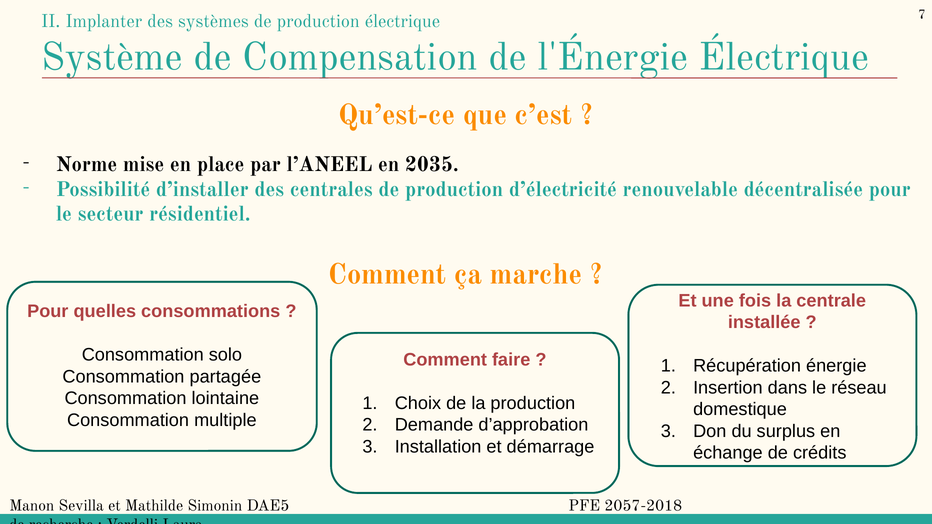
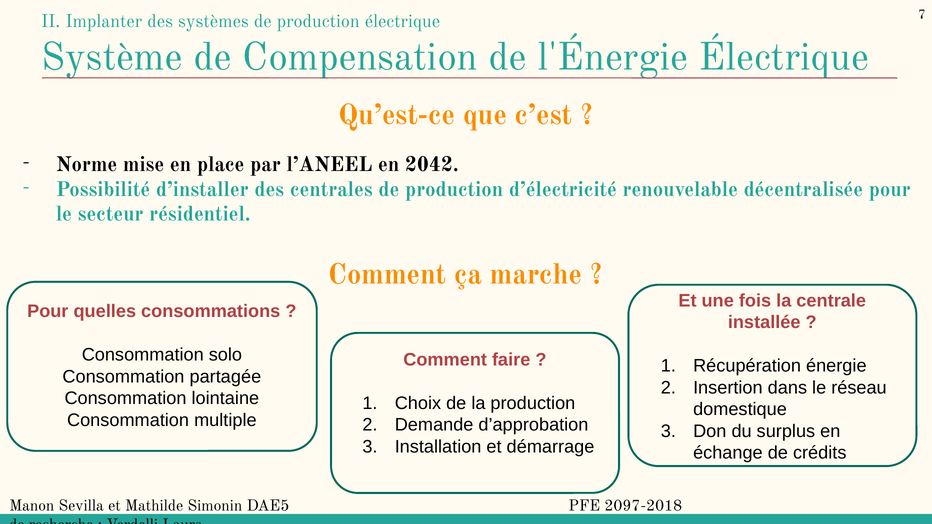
2035: 2035 -> 2042
2057-2018: 2057-2018 -> 2097-2018
